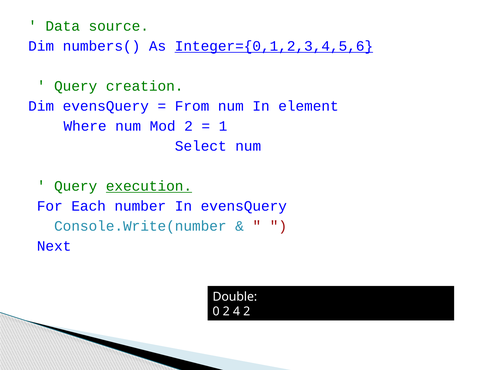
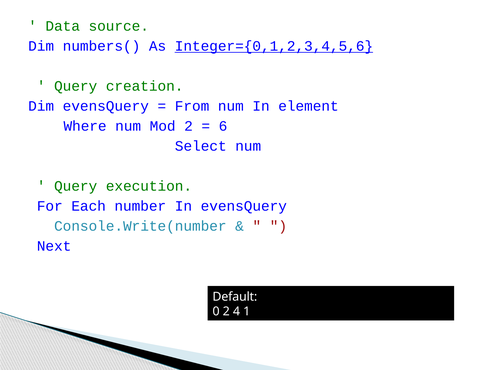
1: 1 -> 6
execution underline: present -> none
Double: Double -> Default
4 2: 2 -> 1
